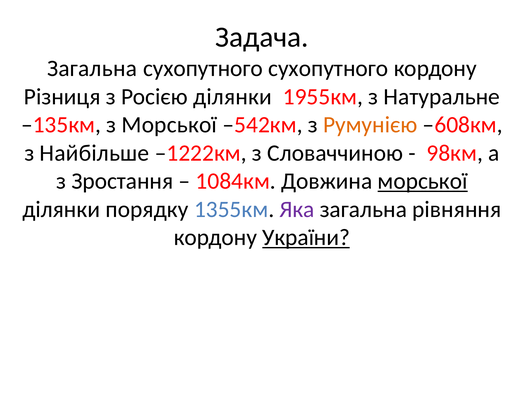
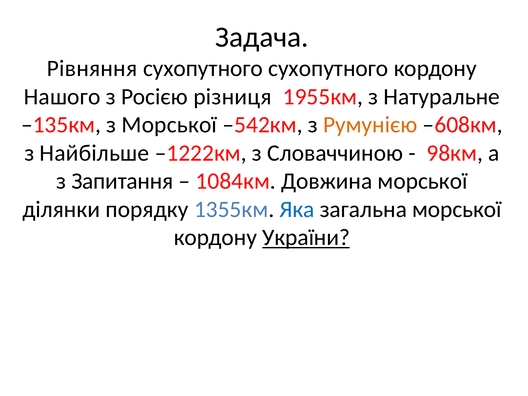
Загальна at (92, 69): Загальна -> Рівняння
Різниця: Різниця -> Нашого
Росією ділянки: ділянки -> різниця
Зростання: Зростання -> Запитання
морської at (423, 181) underline: present -> none
Яка colour: purple -> blue
загальна рівняння: рівняння -> морської
